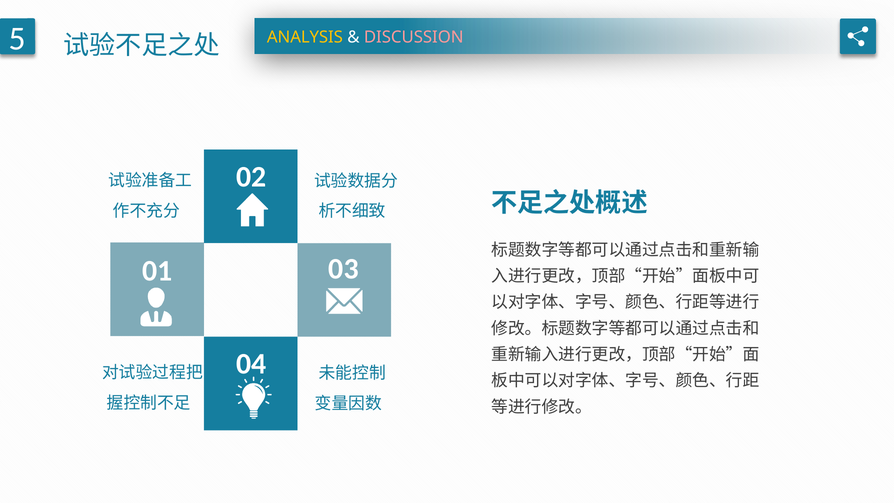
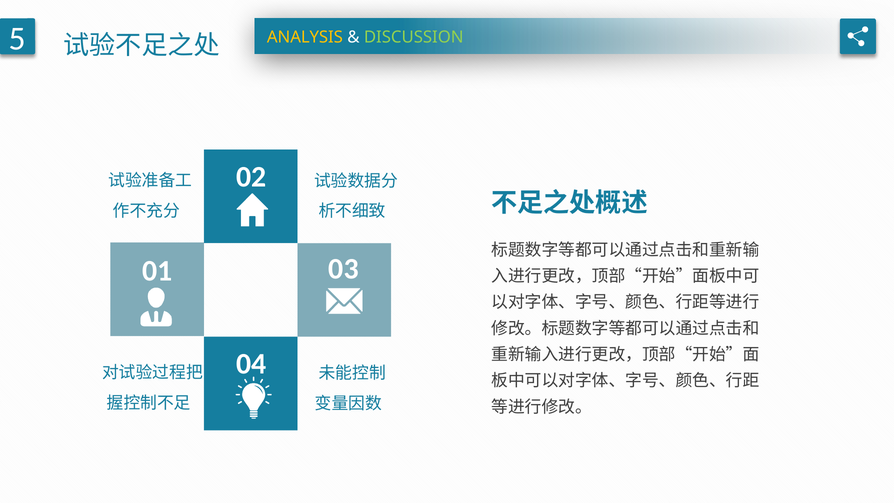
DISCUSSION colour: pink -> light green
